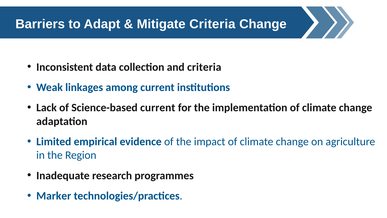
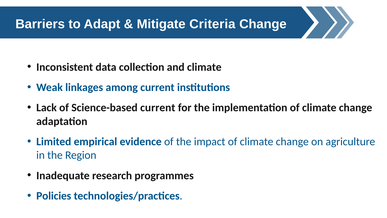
and criteria: criteria -> climate
Marker: Marker -> Policies
